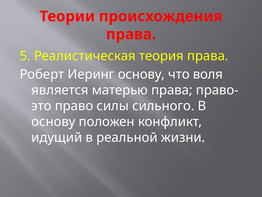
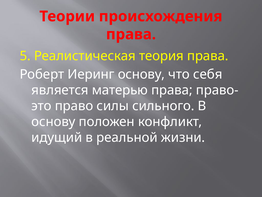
воля: воля -> себя
